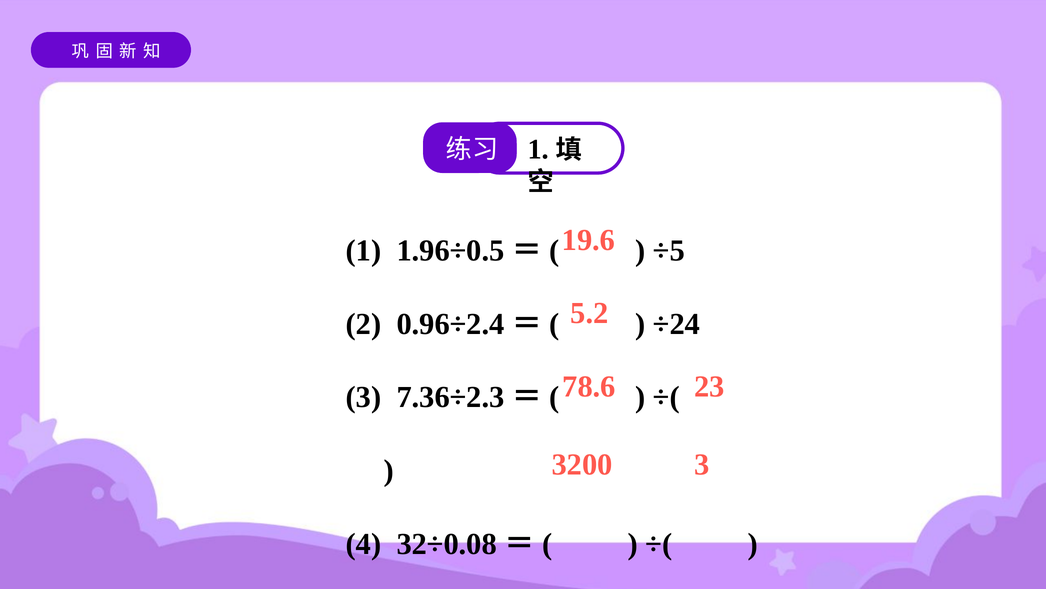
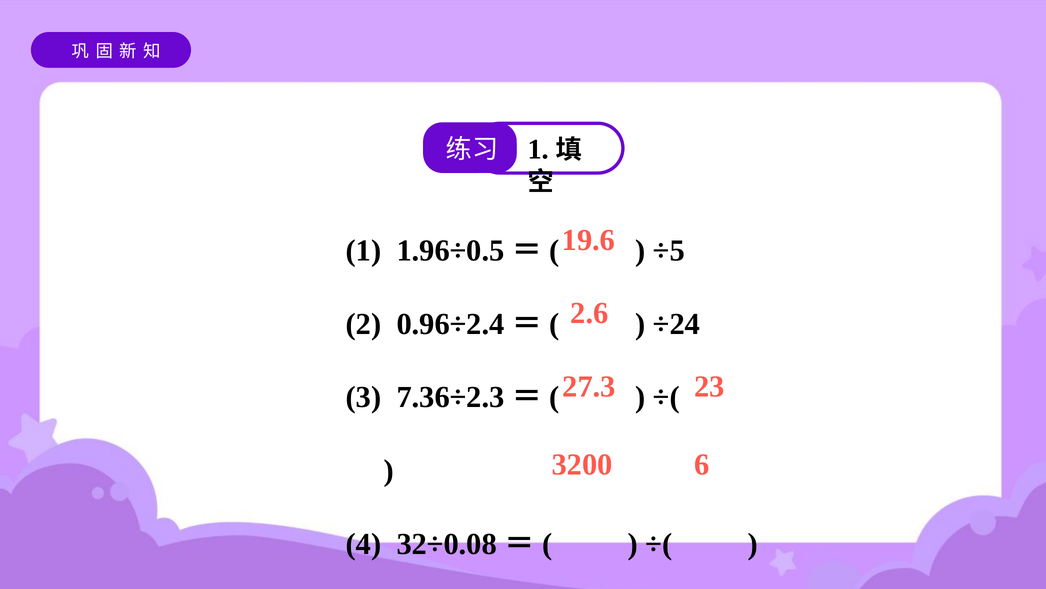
5.2: 5.2 -> 2.6
78.6: 78.6 -> 27.3
3200 3: 3 -> 6
